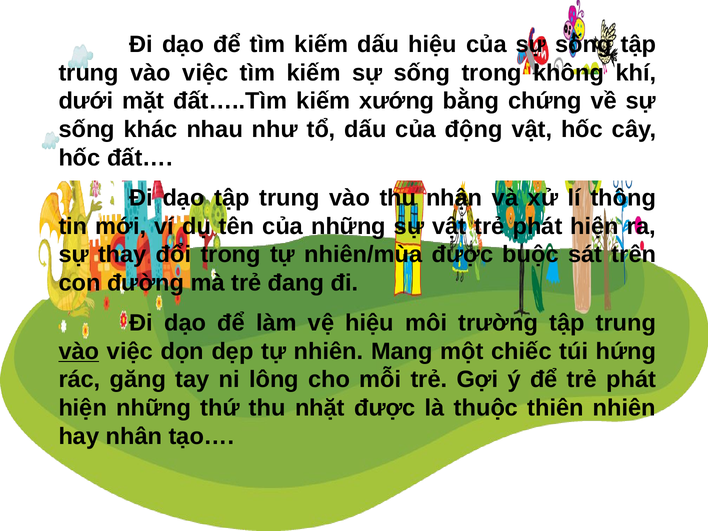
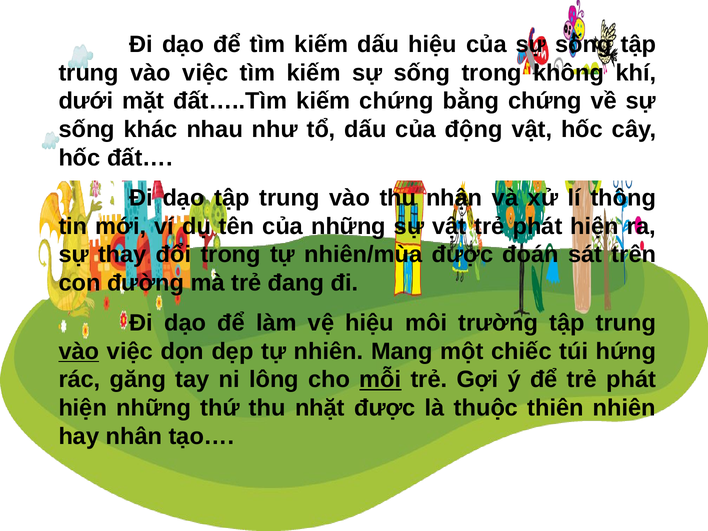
kiếm xướng: xướng -> chứng
buộc: buộc -> đoán
mỗi underline: none -> present
